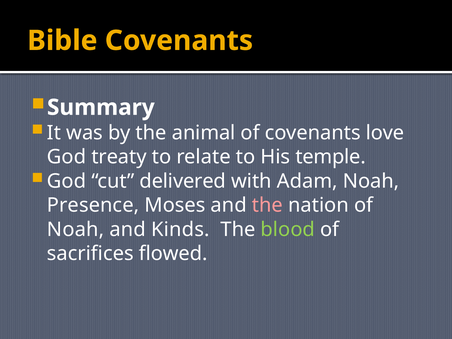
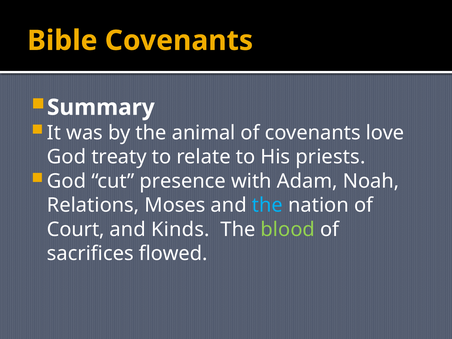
temple: temple -> priests
delivered: delivered -> presence
Presence: Presence -> Relations
the at (267, 205) colour: pink -> light blue
Noah at (76, 229): Noah -> Court
